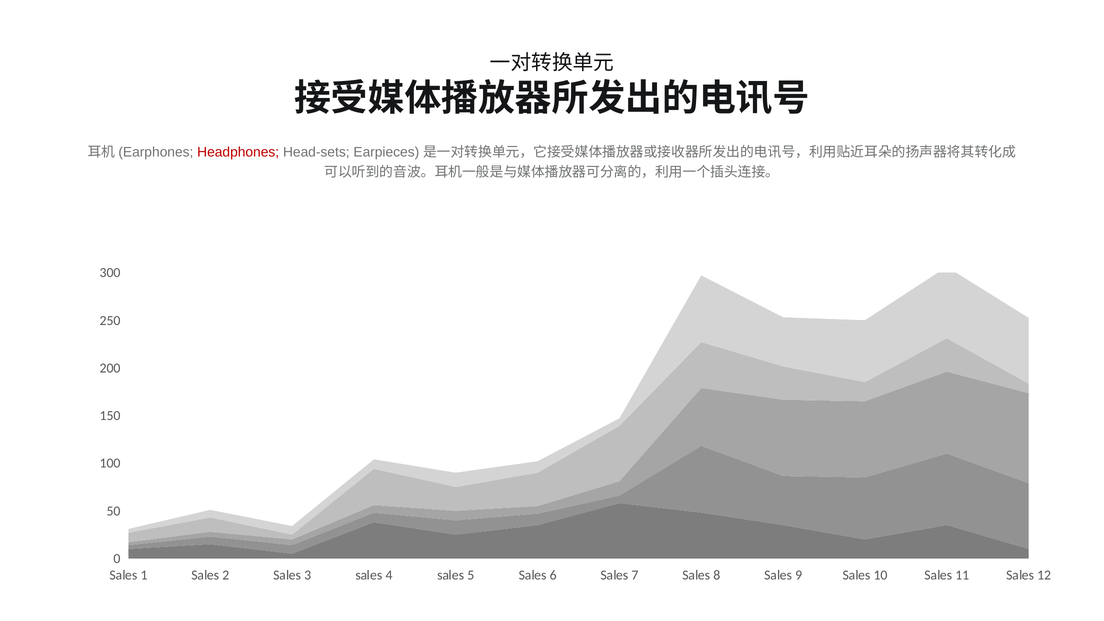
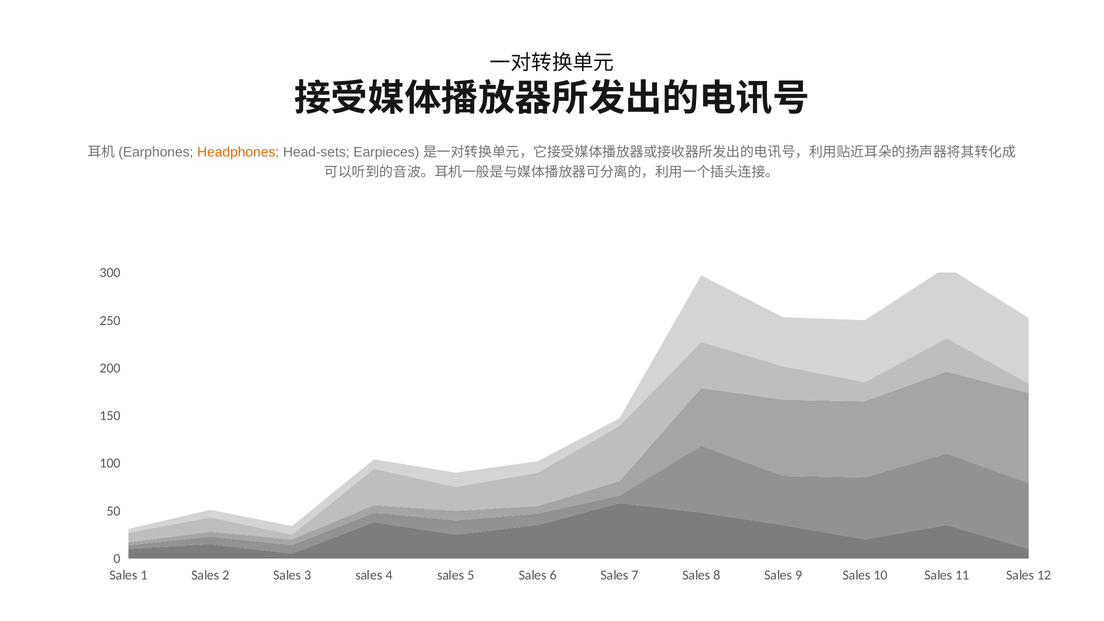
Headphones colour: red -> orange
